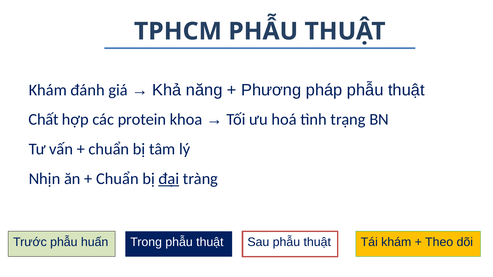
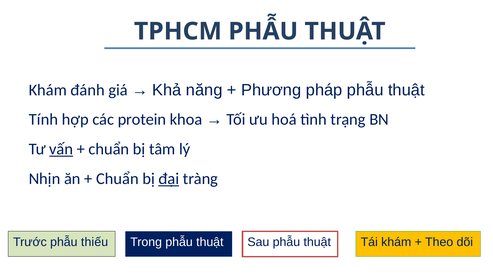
Chất: Chất -> Tính
vấn underline: none -> present
huấn: huấn -> thiếu
